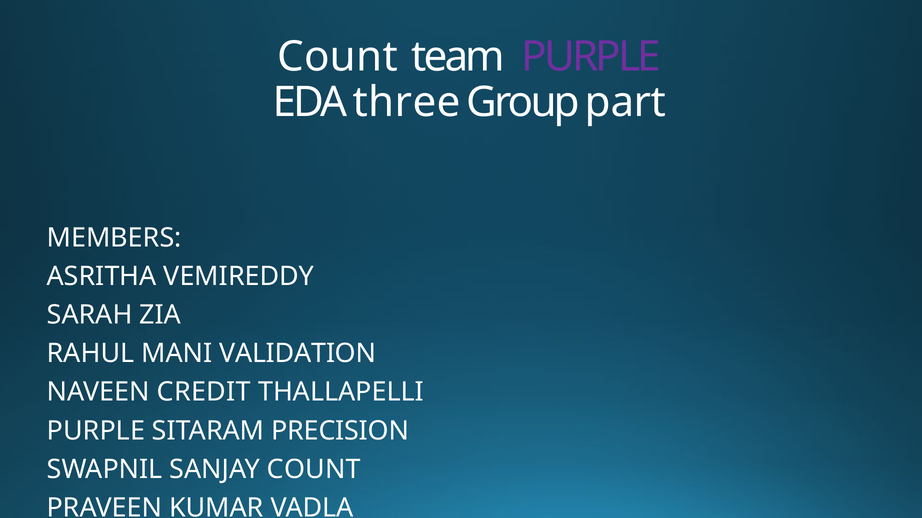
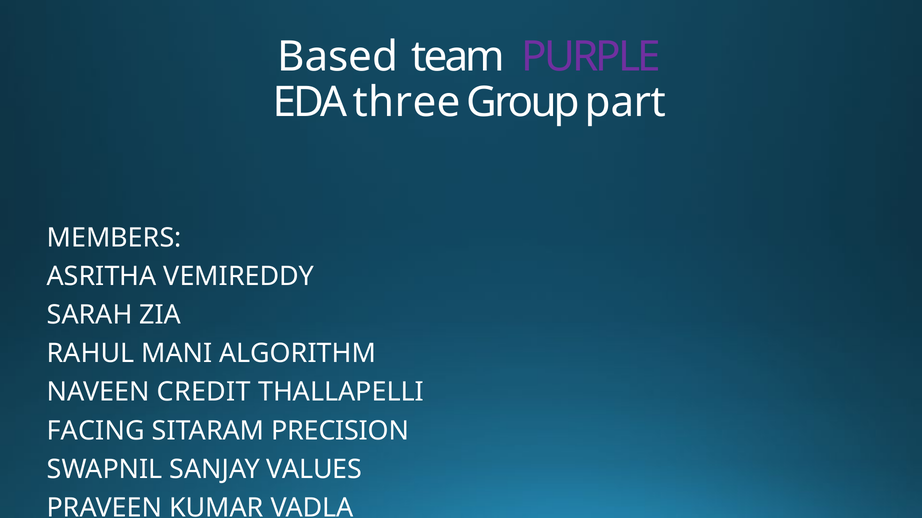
Count at (338, 57): Count -> Based
VALIDATION: VALIDATION -> ALGORITHM
PURPLE at (96, 431): PURPLE -> FACING
SANJAY COUNT: COUNT -> VALUES
